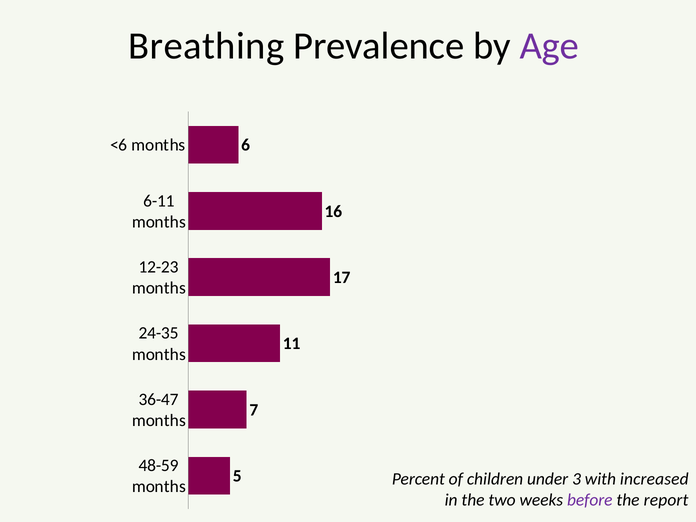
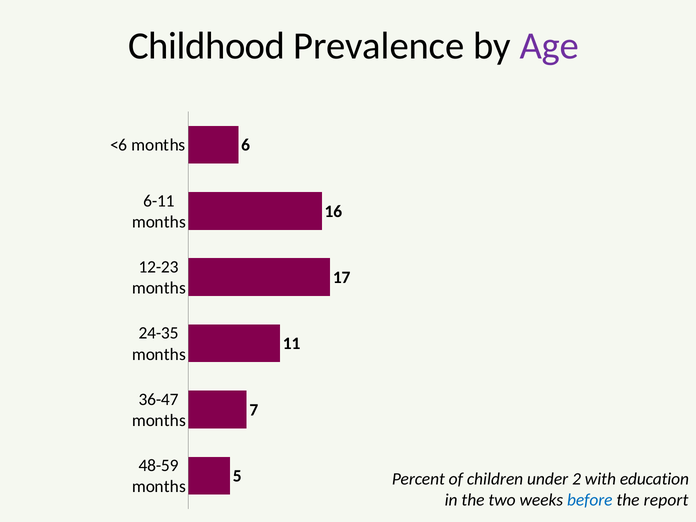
Breathing: Breathing -> Childhood
3: 3 -> 2
increased: increased -> education
before colour: purple -> blue
